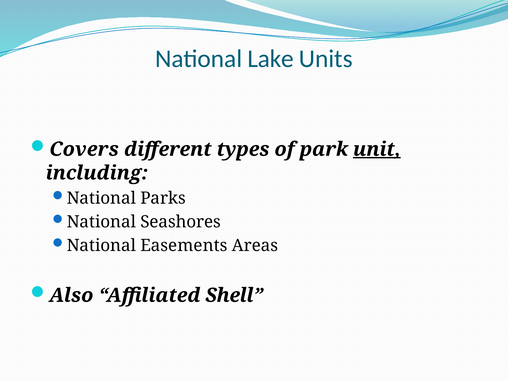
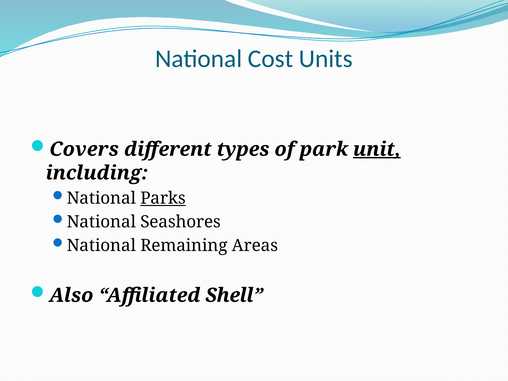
Lake: Lake -> Cost
Parks underline: none -> present
Easements: Easements -> Remaining
